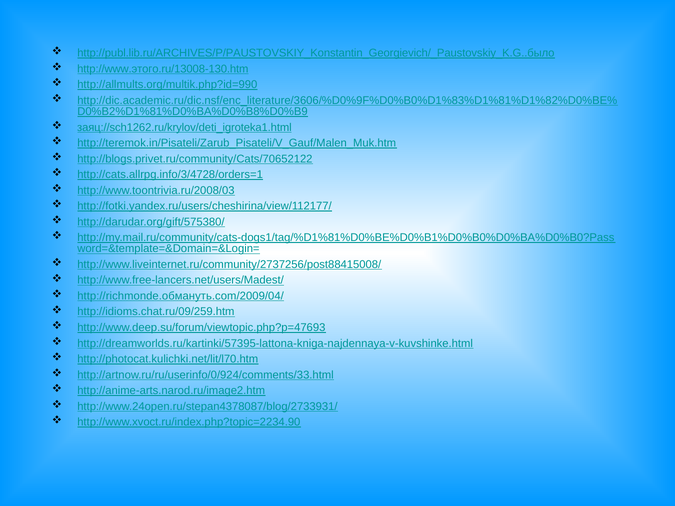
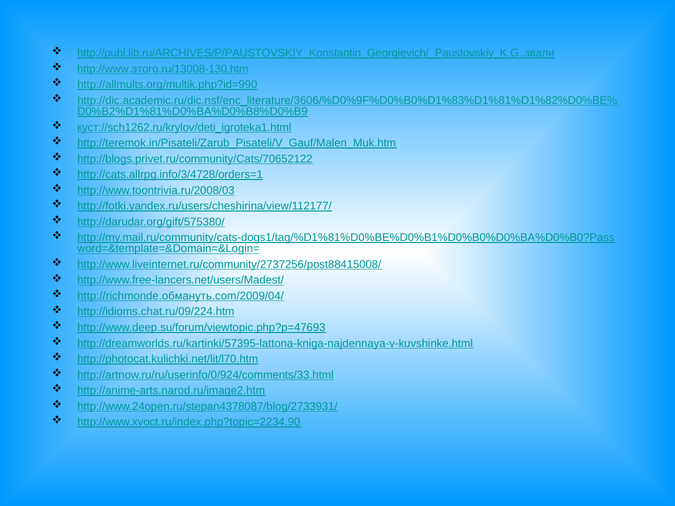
http://publ.lib.ru/ARCHIVES/P/PAUSTOVSKIY_Konstantin_Georgievich/_Paustovskiy_K.G..было: http://publ.lib.ru/ARCHIVES/P/PAUSTOVSKIY_Konstantin_Georgievich/_Paustovskiy_K.G..было -> http://publ.lib.ru/ARCHIVES/P/PAUSTOVSKIY_Konstantin_Georgievich/_Paustovskiy_K.G..звали
заяц://sch1262.ru/krylov/deti_igroteka1.html: заяц://sch1262.ru/krylov/deti_igroteka1.html -> куст://sch1262.ru/krylov/deti_igroteka1.html
http://idioms.chat.ru/09/259.htm: http://idioms.chat.ru/09/259.htm -> http://idioms.chat.ru/09/224.htm
